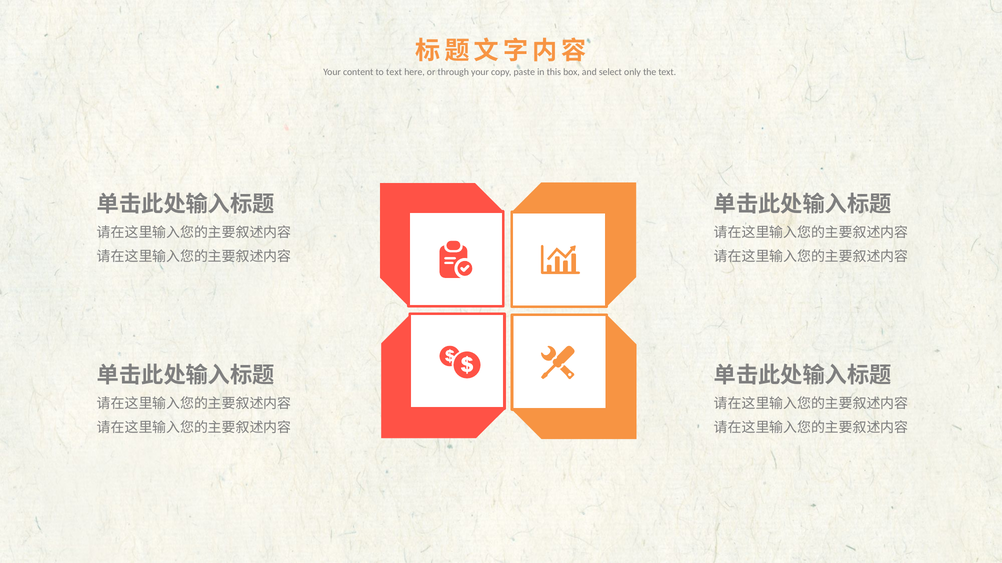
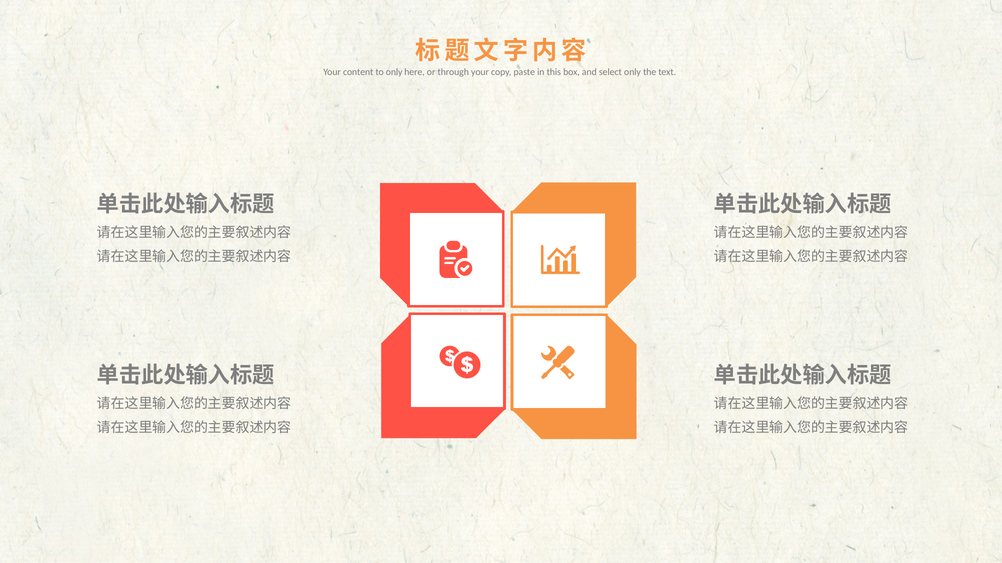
to text: text -> only
